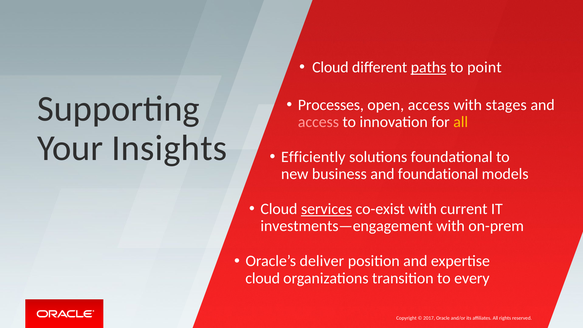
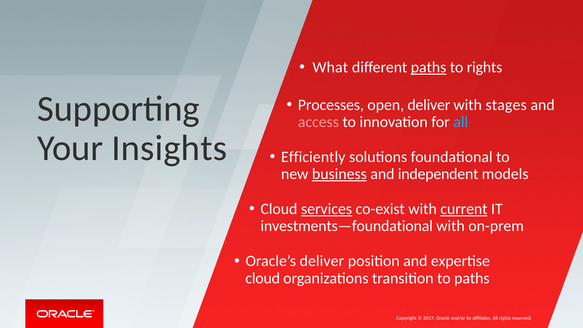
Cloud at (330, 67): Cloud -> What
to point: point -> rights
open access: access -> deliver
all at (461, 122) colour: yellow -> light blue
business underline: none -> present
and foundational: foundational -> independent
current underline: none -> present
investments—engagement: investments—engagement -> investments—foundational
to every: every -> paths
